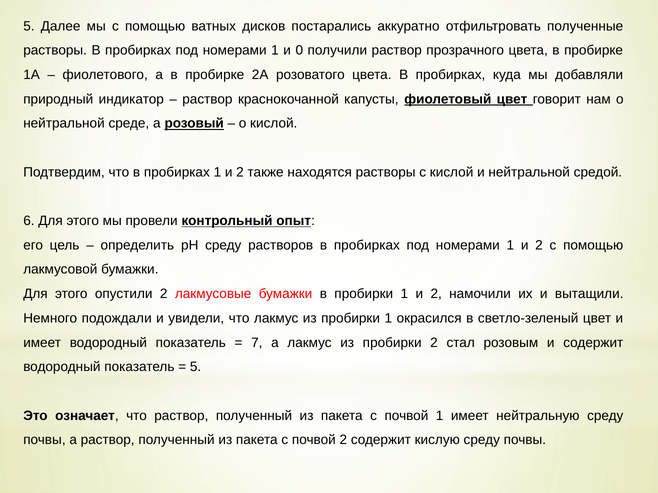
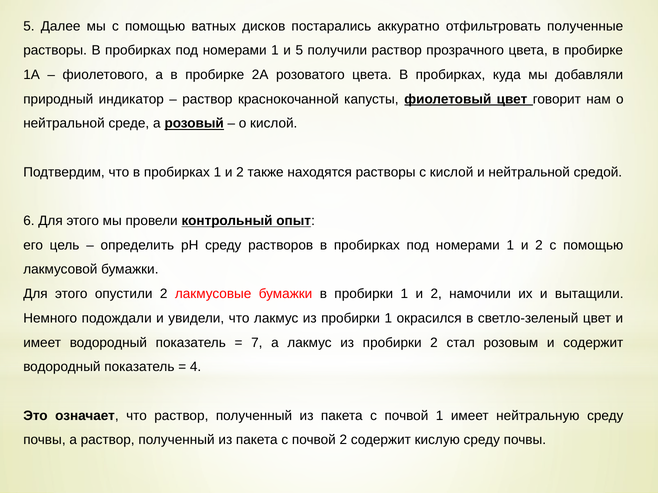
и 0: 0 -> 5
5 at (196, 367): 5 -> 4
